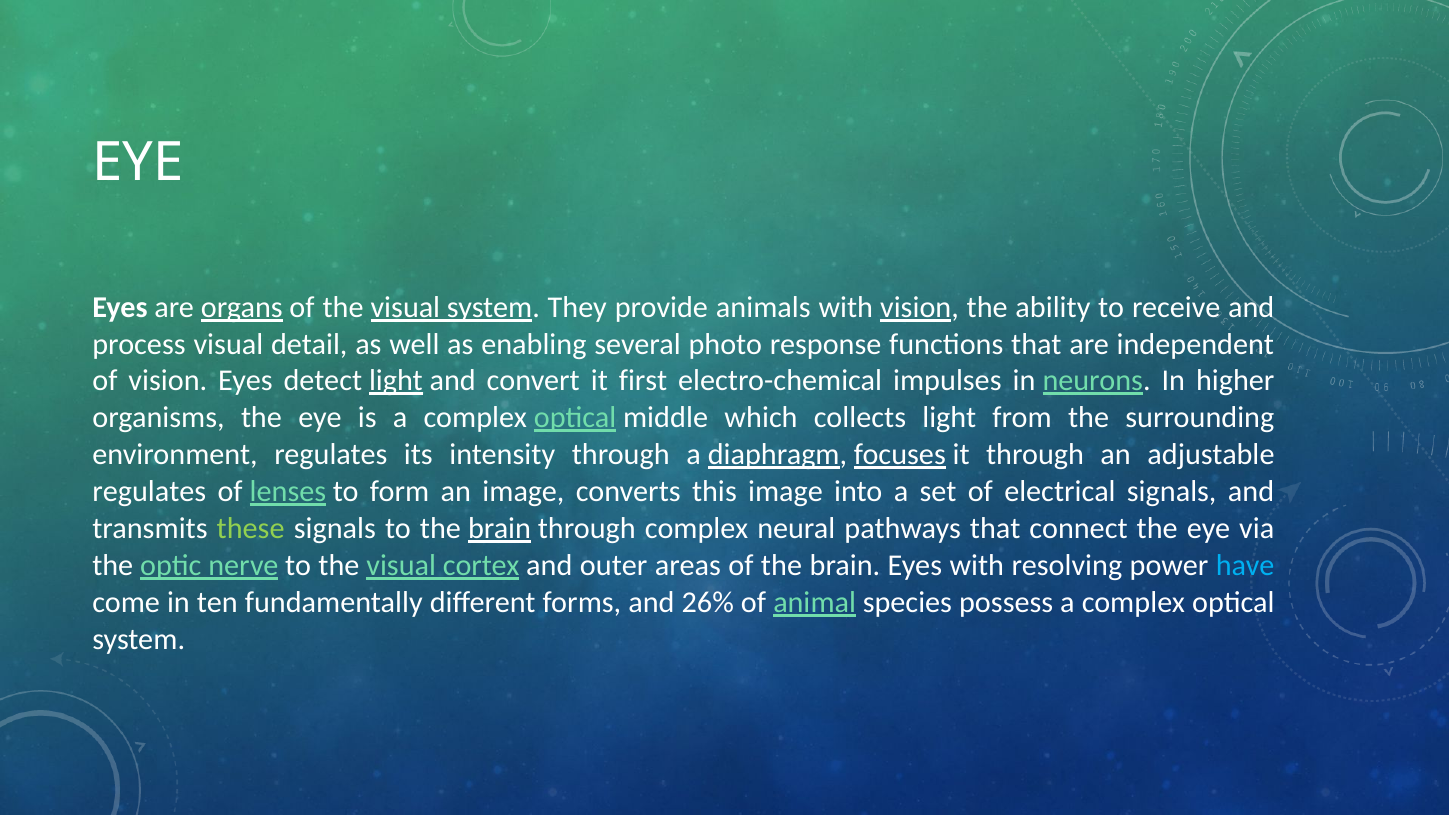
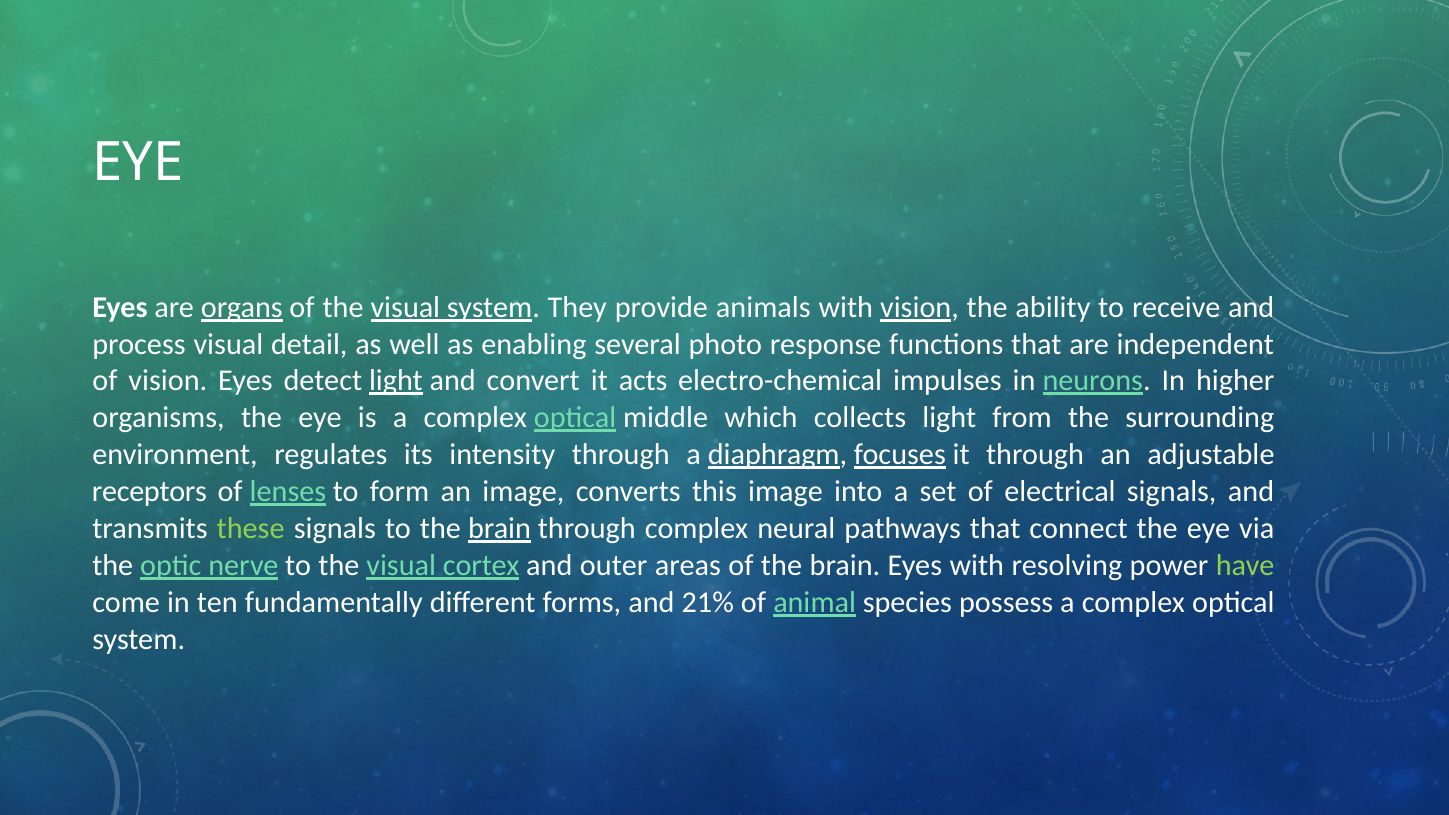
first: first -> acts
regulates at (149, 492): regulates -> receptors
have colour: light blue -> light green
26%: 26% -> 21%
